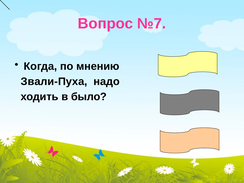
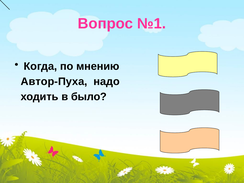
№7: №7 -> №1
Звали-Пуха: Звали-Пуха -> Автор-Пуха
